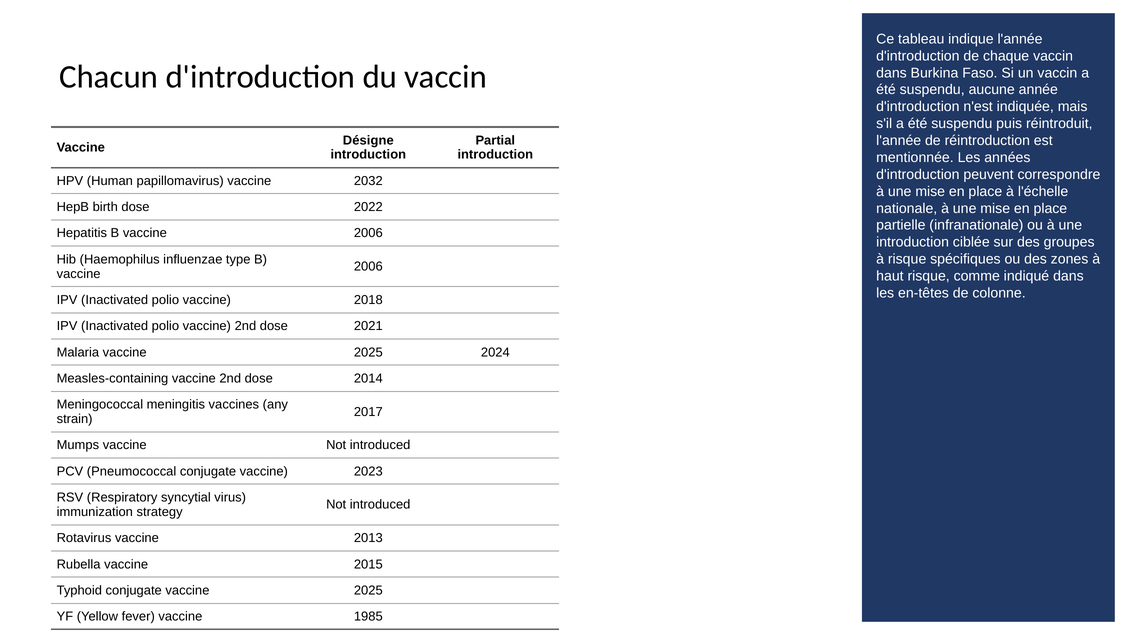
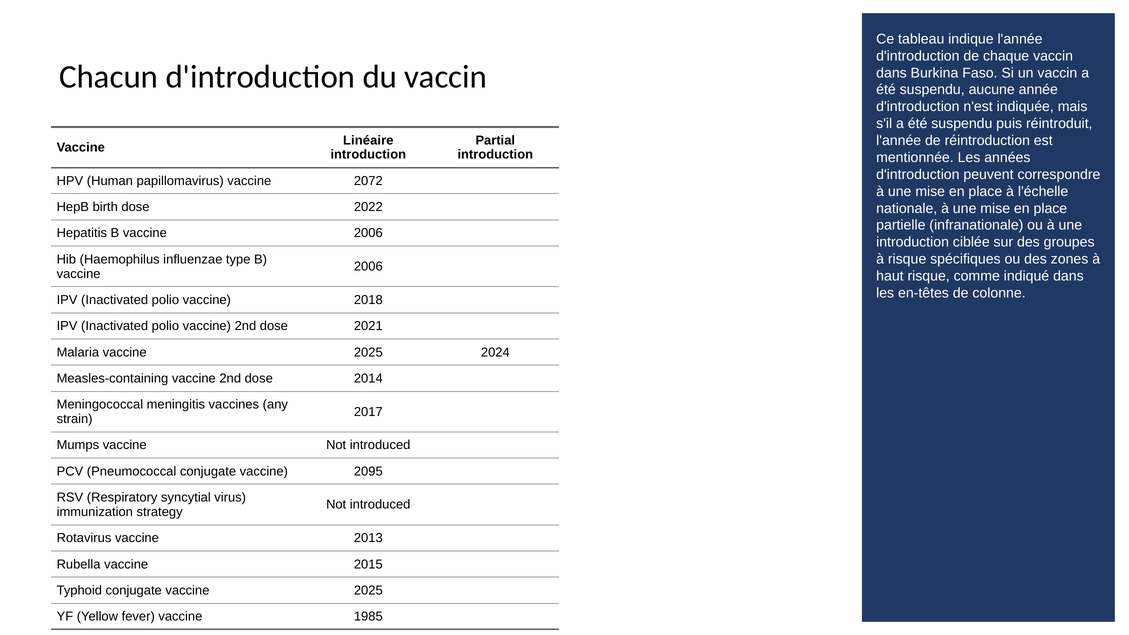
Désigne: Désigne -> Linéaire
2032: 2032 -> 2072
2023: 2023 -> 2095
